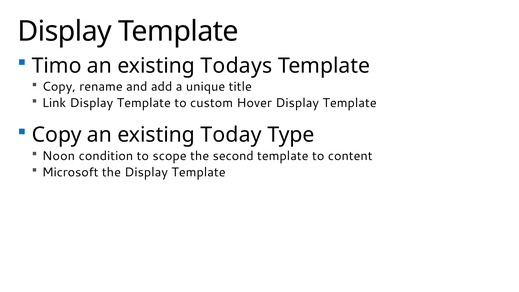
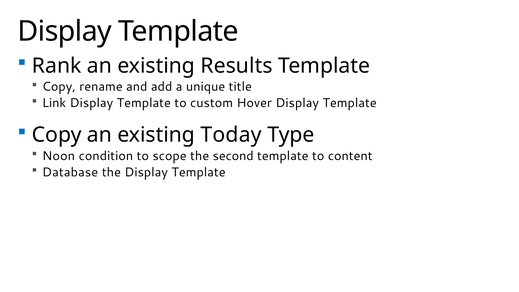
Timo: Timo -> Rank
Todays: Todays -> Results
Microsoft: Microsoft -> Database
